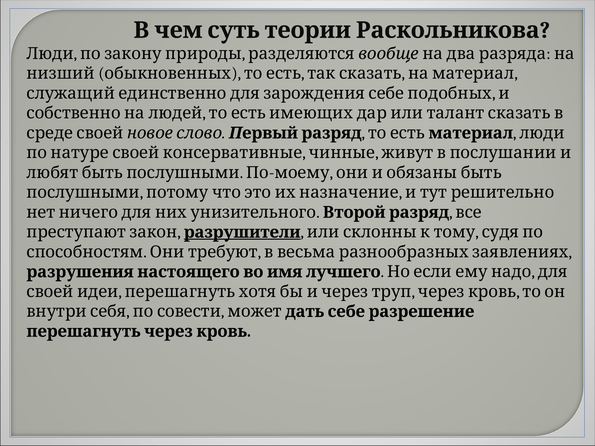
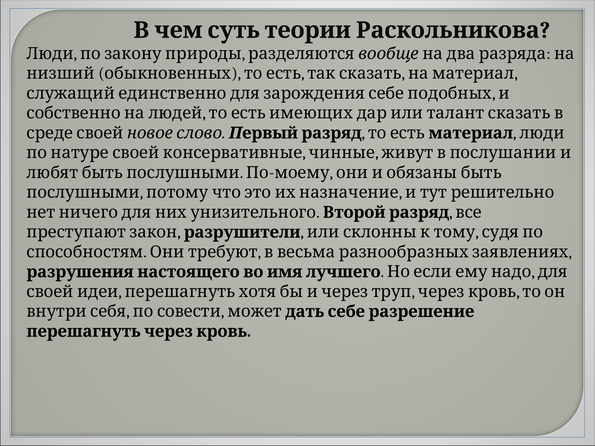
разрушители underline: present -> none
